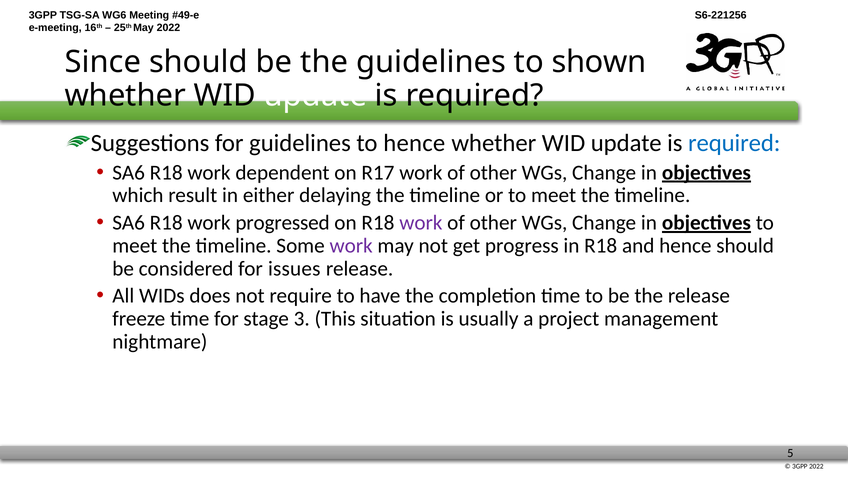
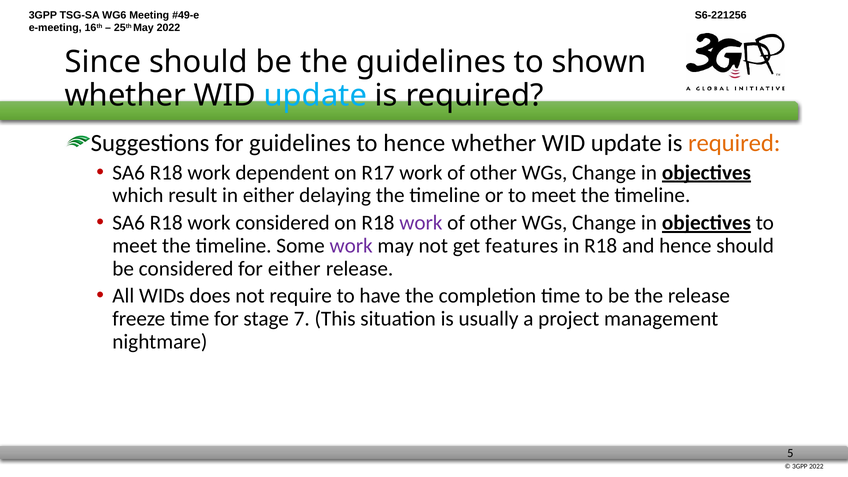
update at (315, 96) colour: white -> light blue
required at (734, 143) colour: blue -> orange
work progressed: progressed -> considered
progress: progress -> features
for issues: issues -> either
3: 3 -> 7
